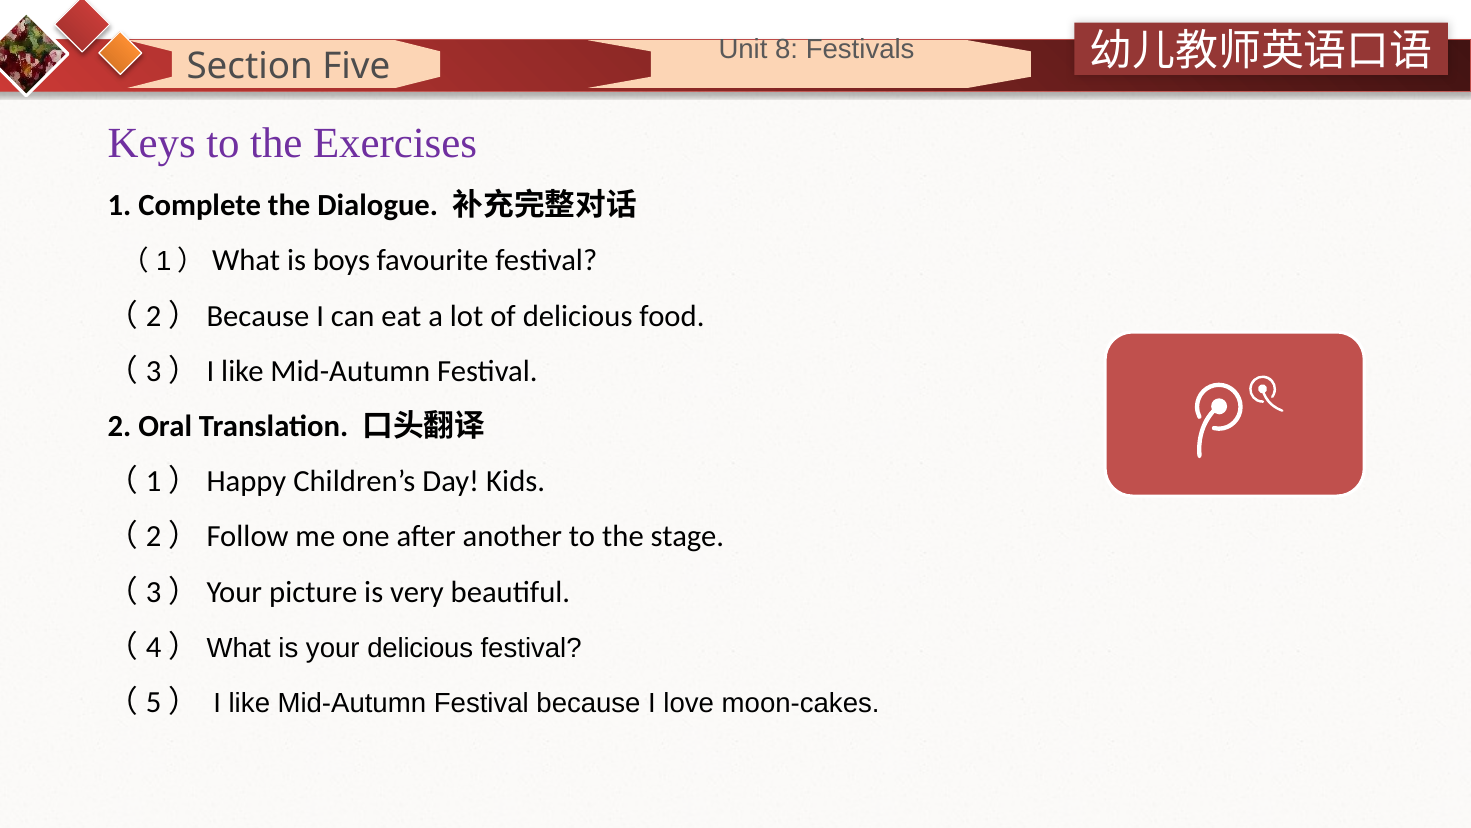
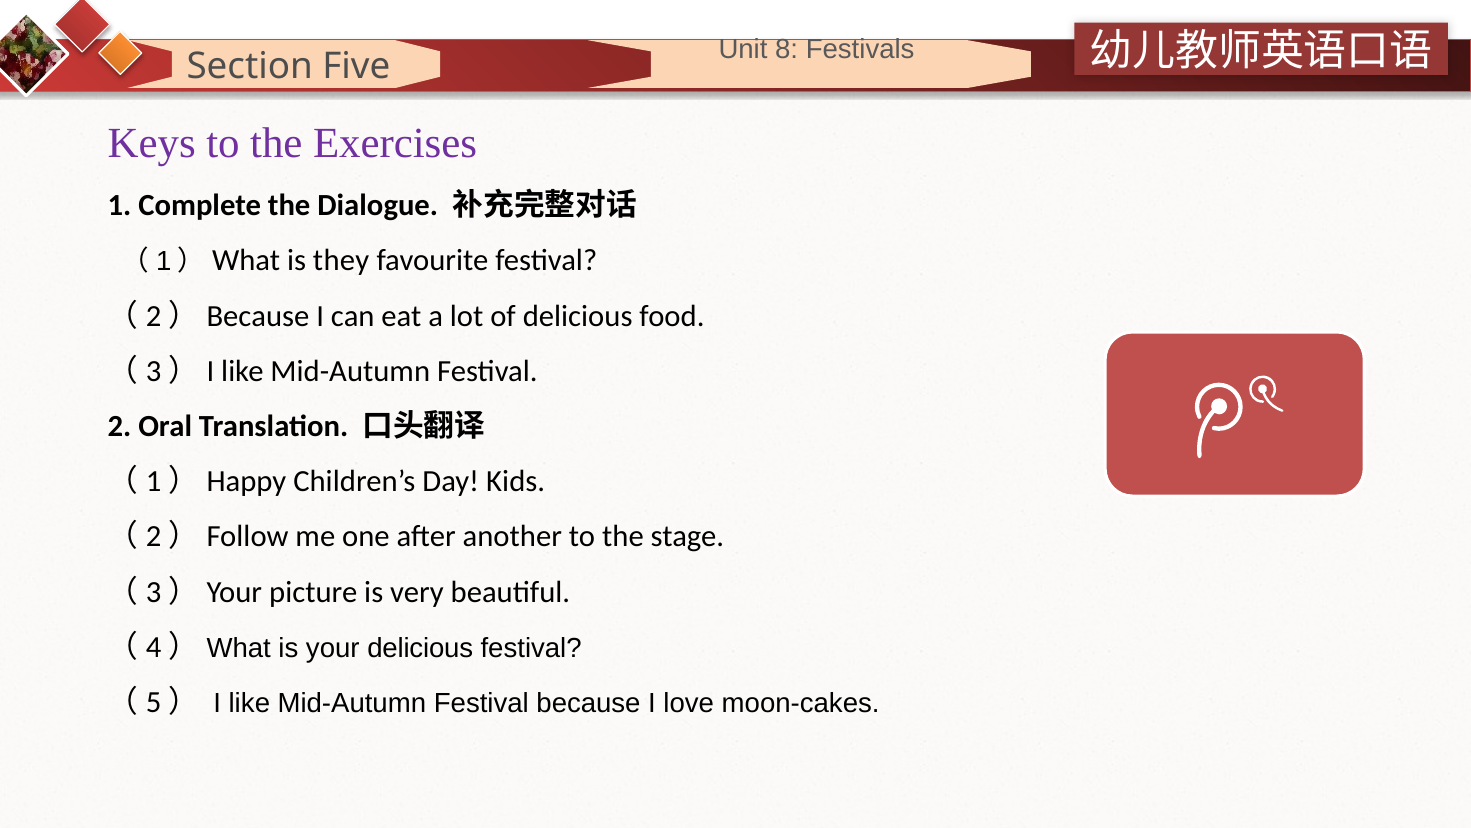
boys: boys -> they
